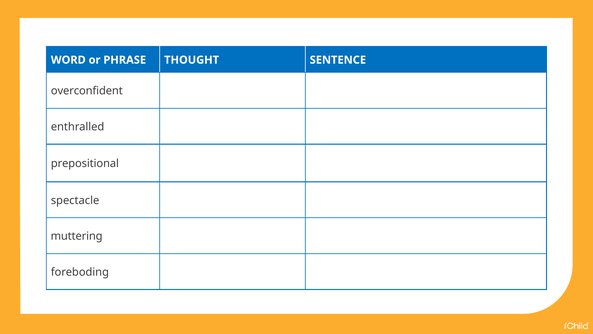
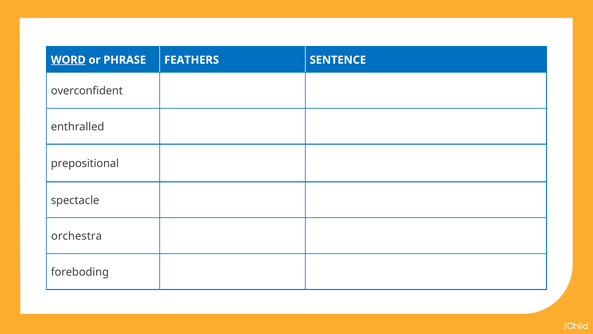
WORD underline: none -> present
THOUGHT: THOUGHT -> FEATHERS
muttering: muttering -> orchestra
